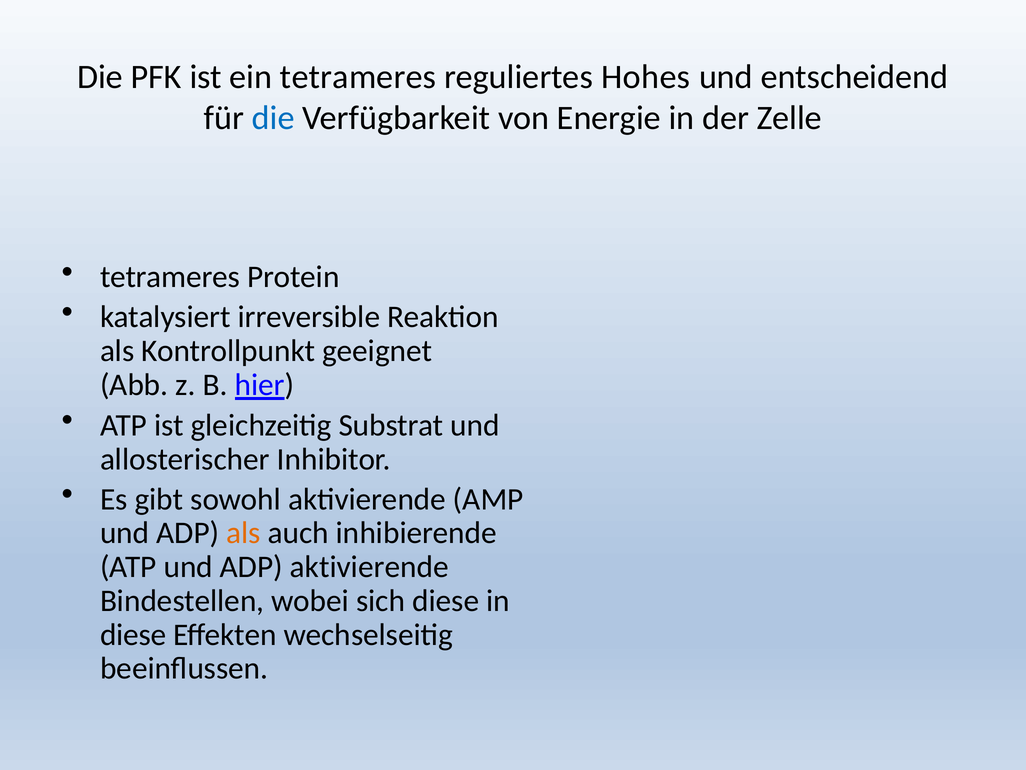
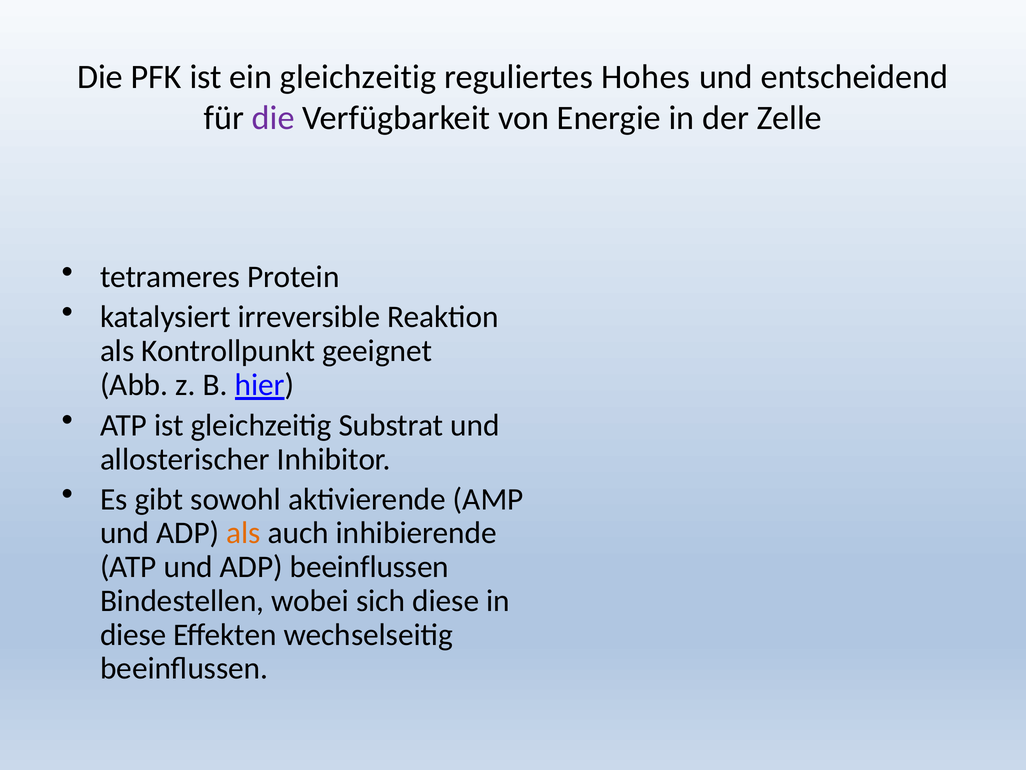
ein tetrameres: tetrameres -> gleichzeitig
die at (273, 118) colour: blue -> purple
ADP aktivierende: aktivierende -> beeinflussen
